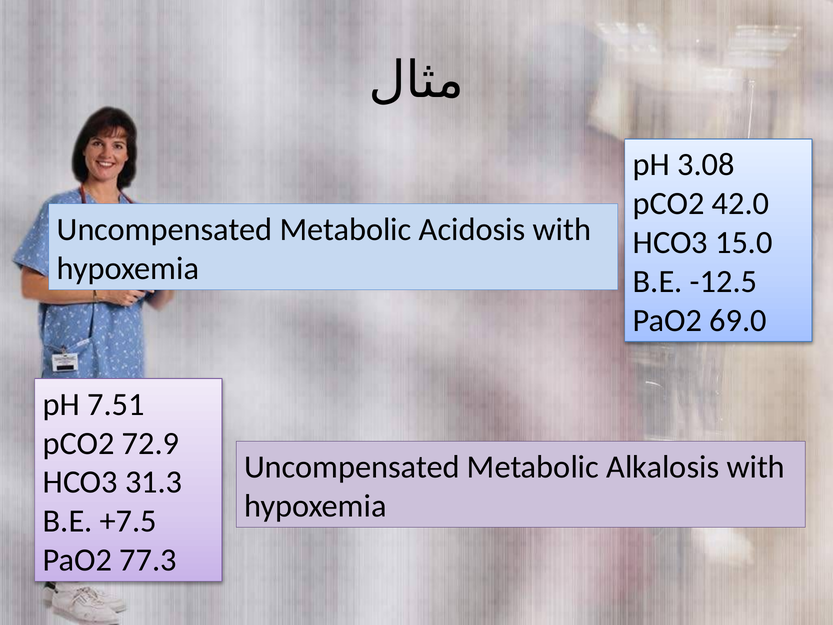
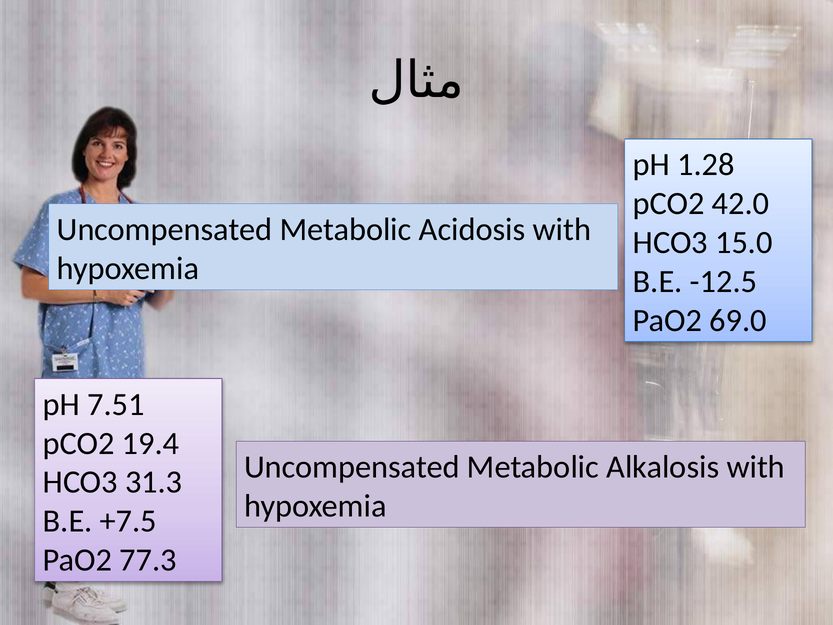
3.08: 3.08 -> 1.28
72.9: 72.9 -> 19.4
